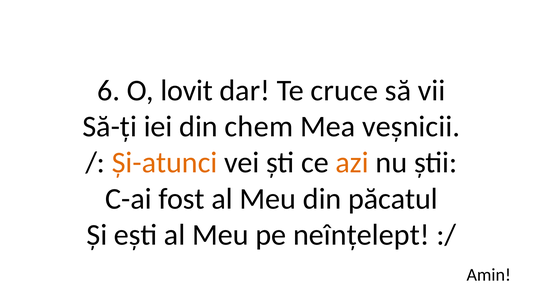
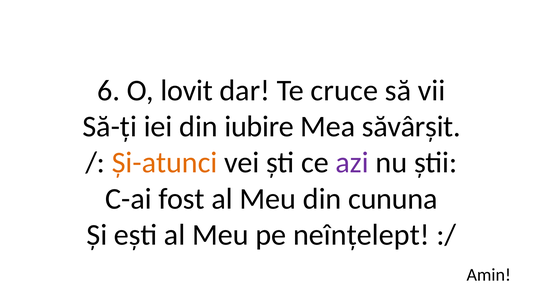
chem: chem -> iubire
veșnicii: veșnicii -> săvârșit
azi colour: orange -> purple
păcatul: păcatul -> cununa
